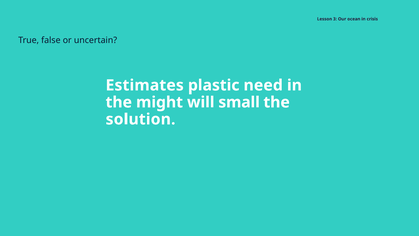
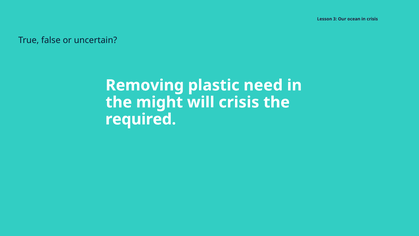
Estimates: Estimates -> Removing
will small: small -> crisis
solution: solution -> required
